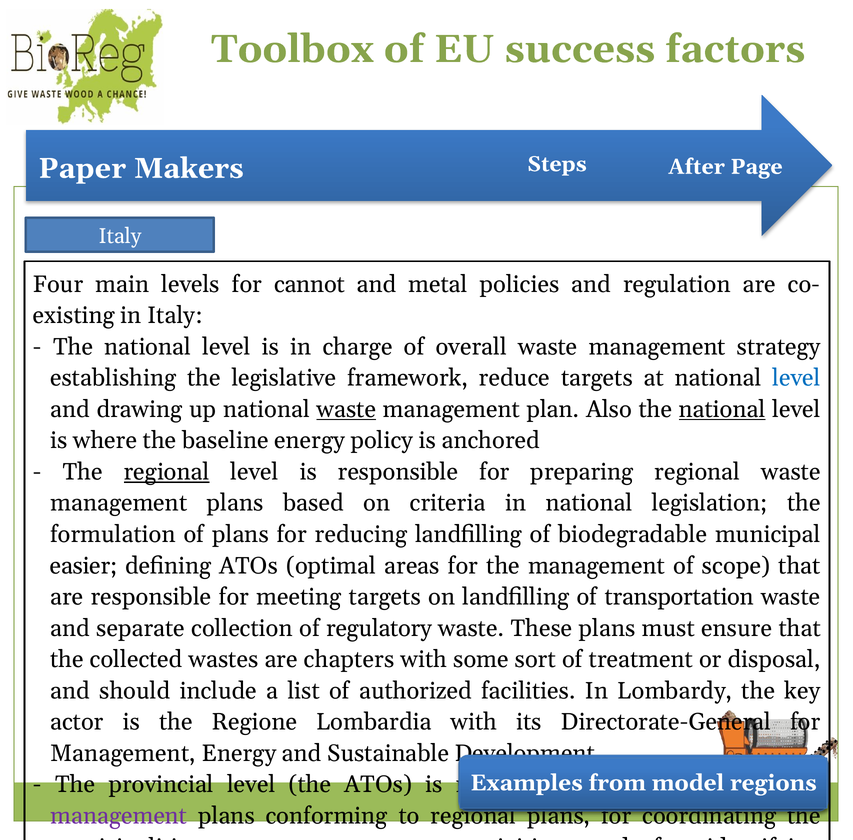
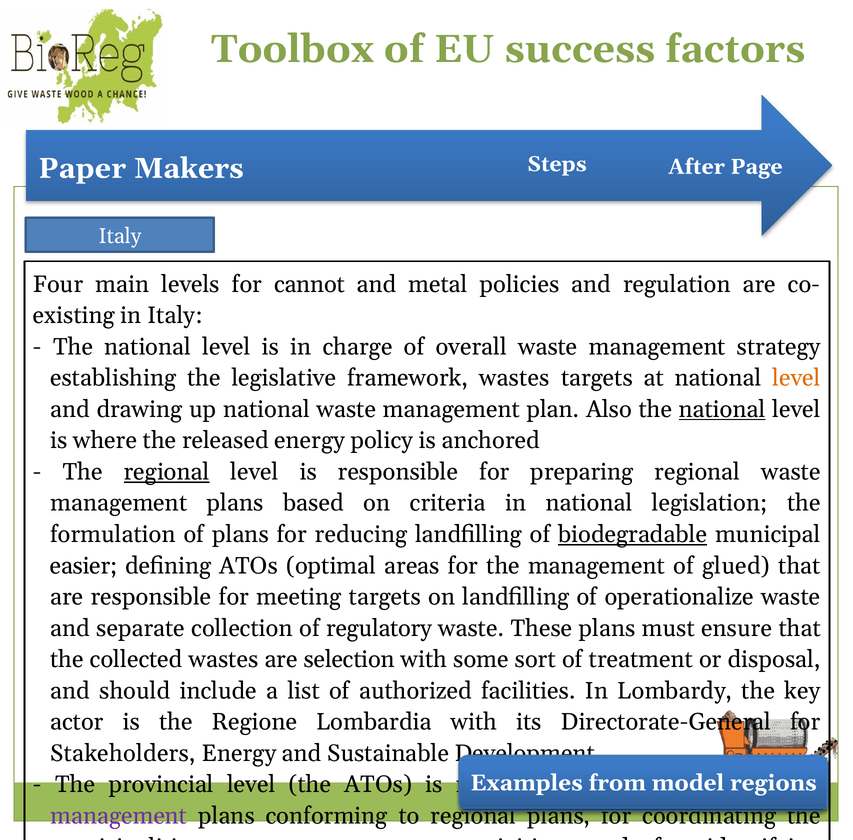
framework reduce: reduce -> wastes
level at (796, 378) colour: blue -> orange
waste at (346, 409) underline: present -> none
baseline: baseline -> released
biodegradable at (633, 534) underline: none -> present
scope: scope -> glued
transportation: transportation -> operationalize
chapters: chapters -> selection
Management at (123, 753): Management -> Stakeholders
